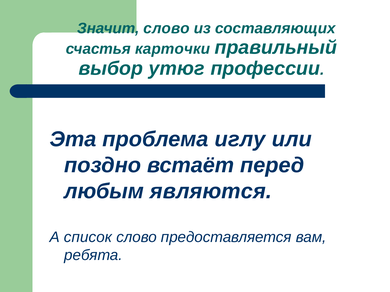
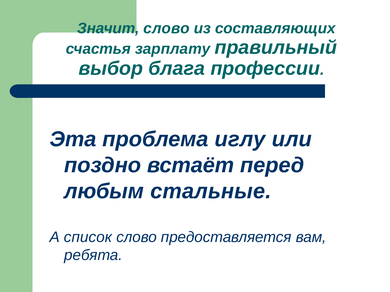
карточки: карточки -> зарплату
утюг: утюг -> блага
являются: являются -> стальные
